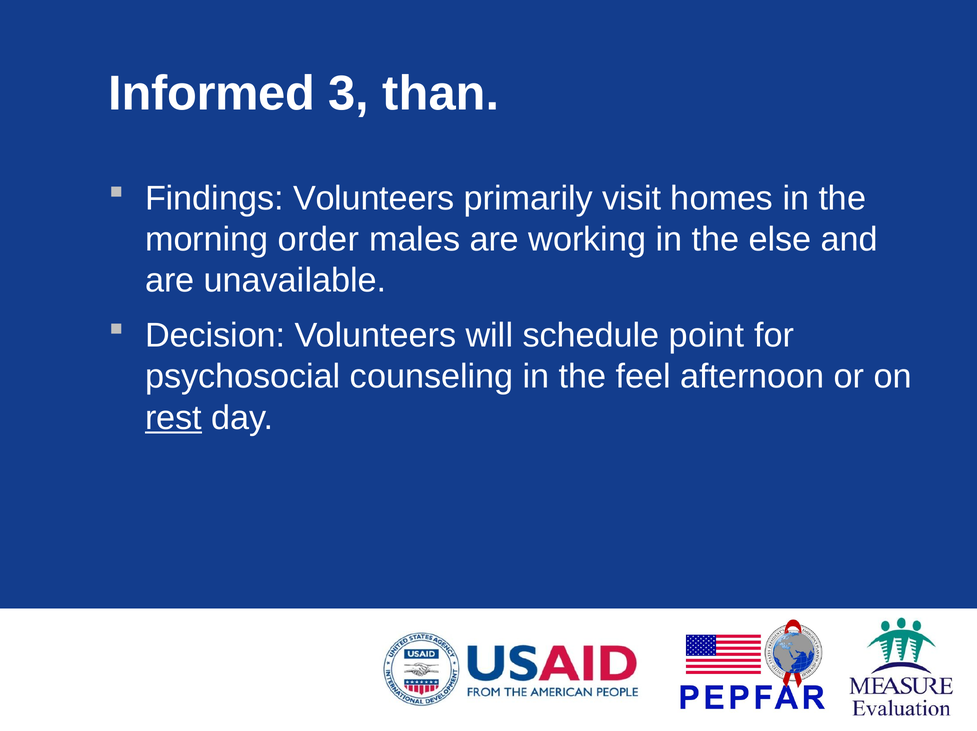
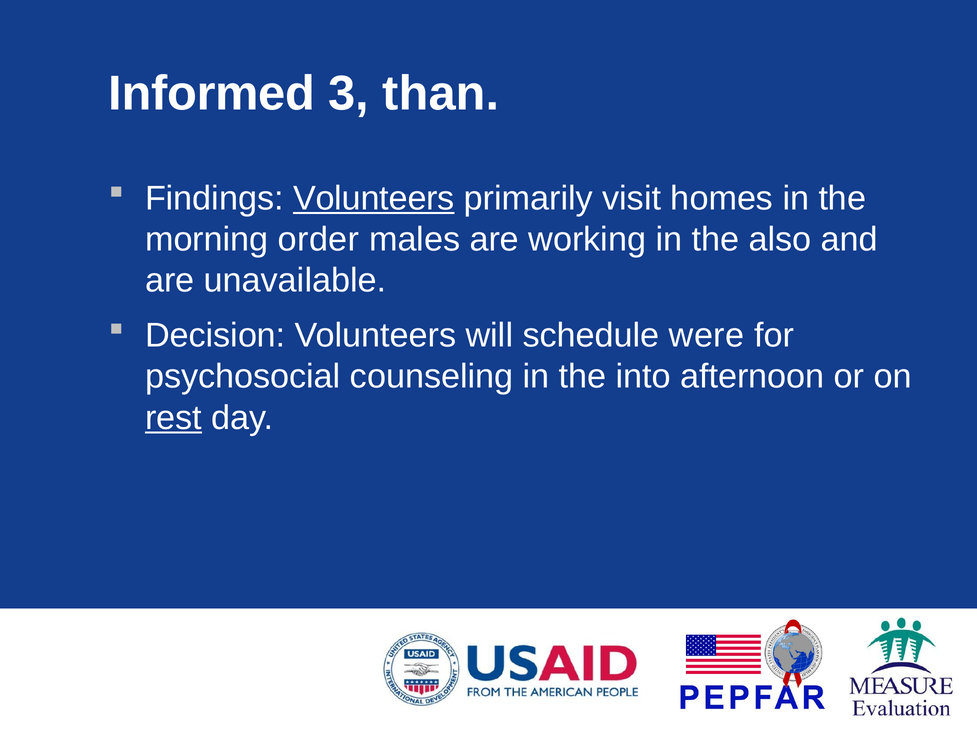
Volunteers at (374, 198) underline: none -> present
else: else -> also
point: point -> were
feel: feel -> into
